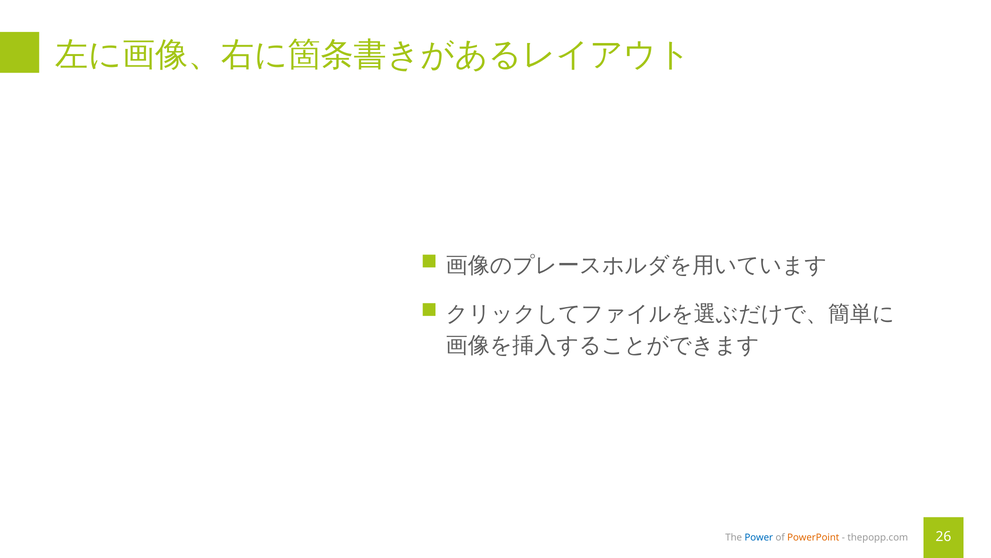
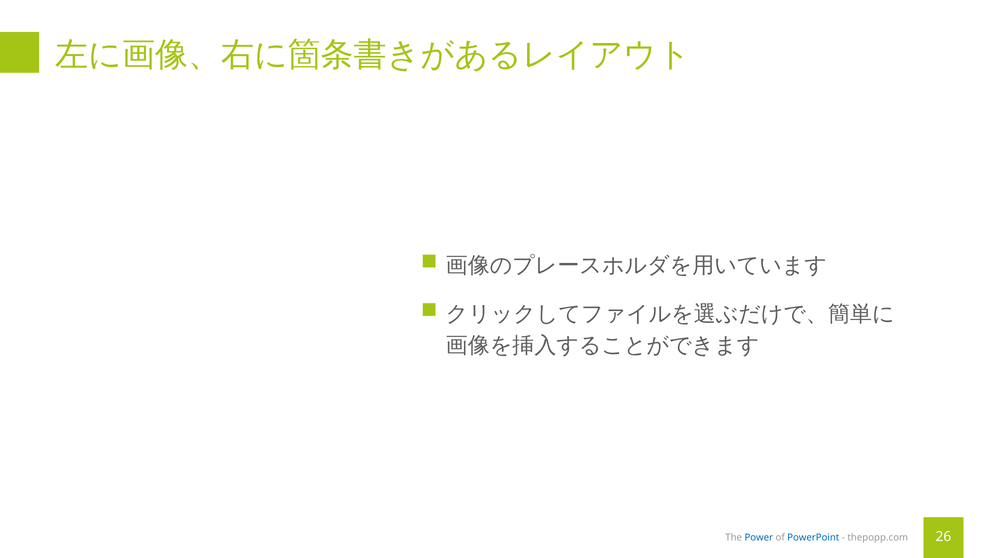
PowerPoint colour: orange -> blue
